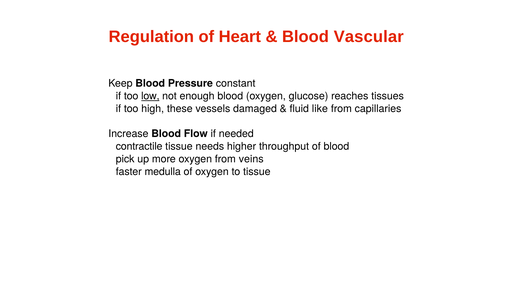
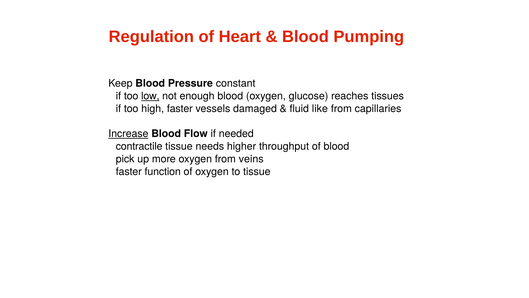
Vascular: Vascular -> Pumping
high these: these -> faster
Increase underline: none -> present
medulla: medulla -> function
